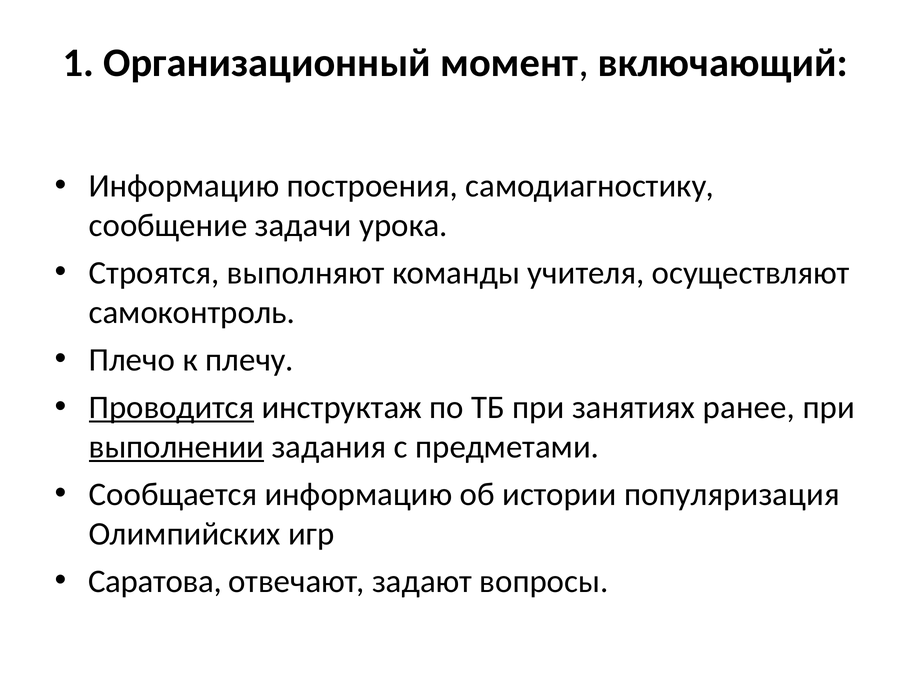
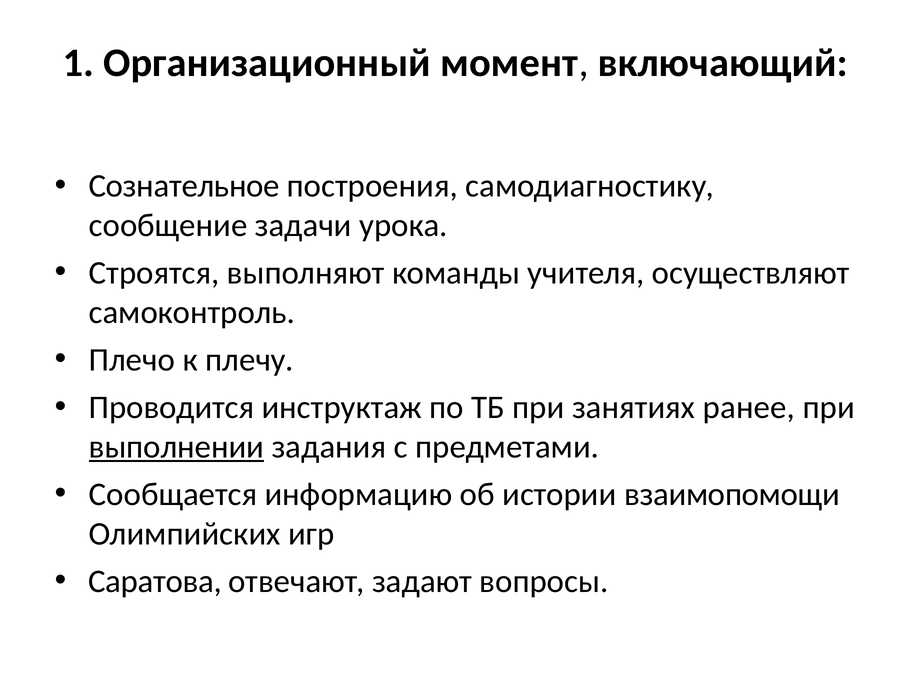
Информацию at (184, 186): Информацию -> Сознательное
Проводится underline: present -> none
популяризация: популяризация -> взаимопомощи
